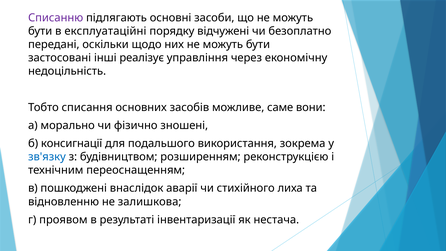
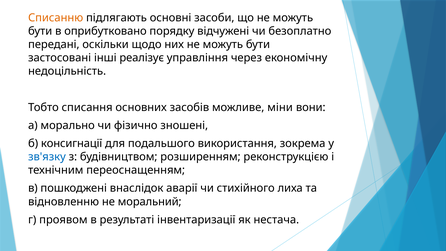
Списанню colour: purple -> orange
експлуатаційні: експлуатаційні -> оприбутковано
саме: саме -> міни
залишкова: залишкова -> моральний
